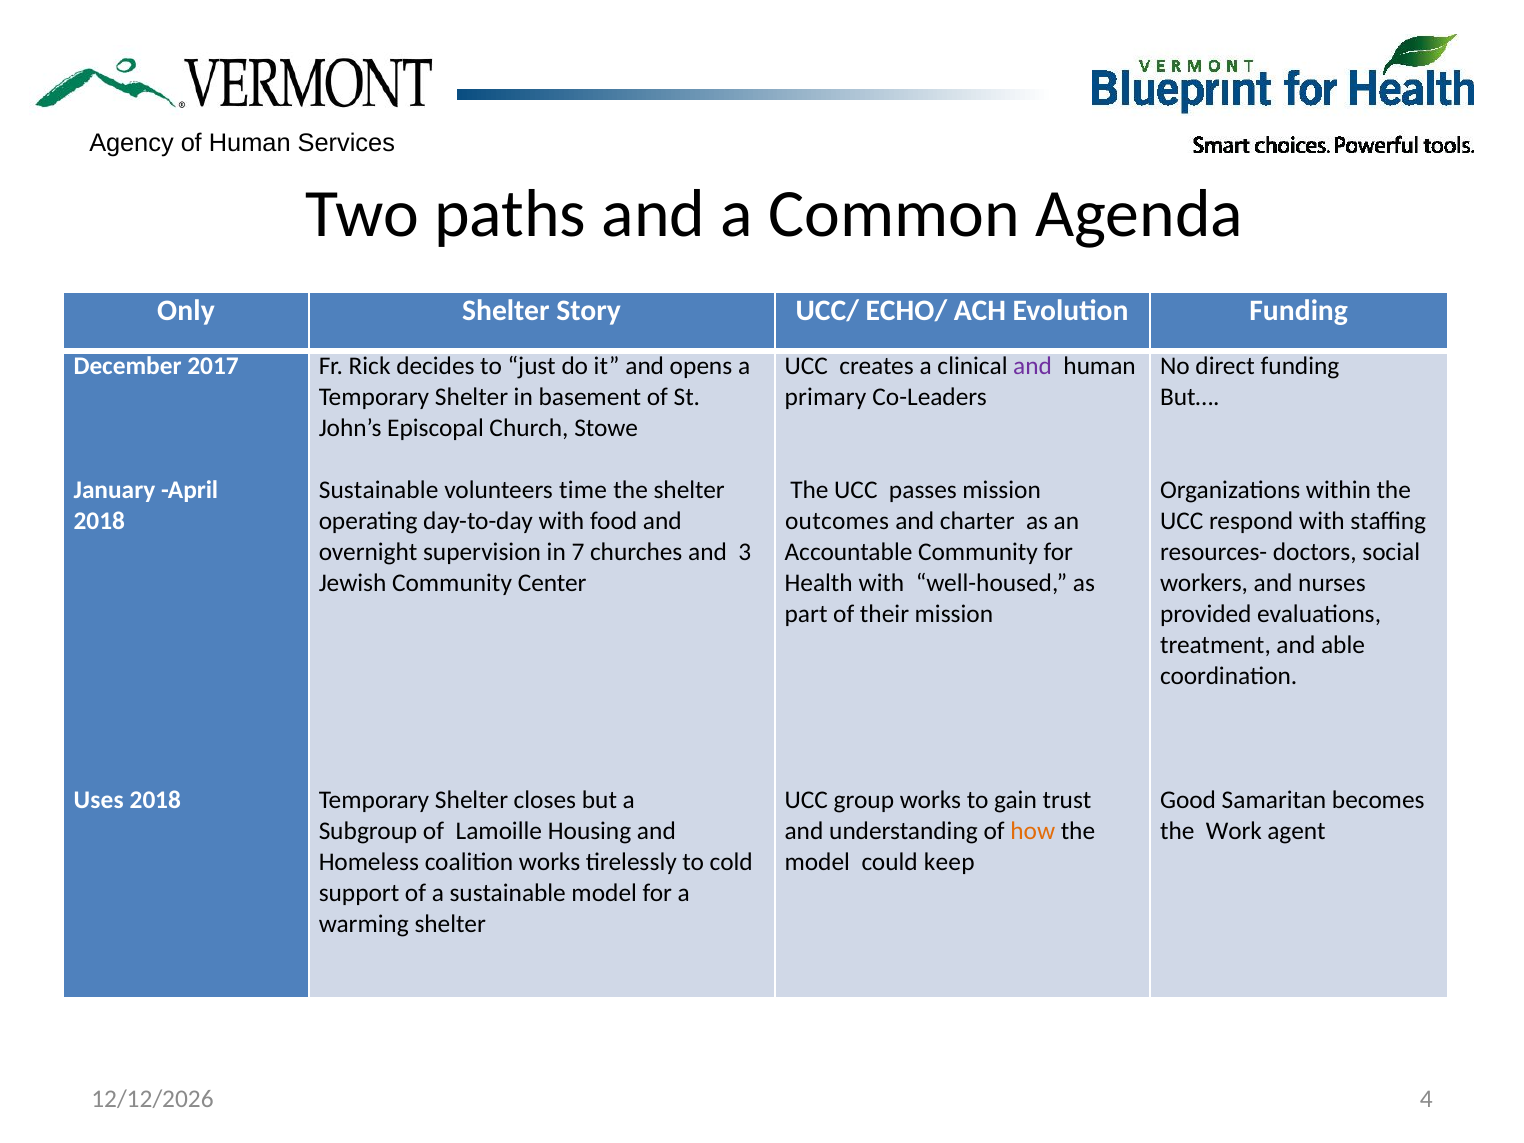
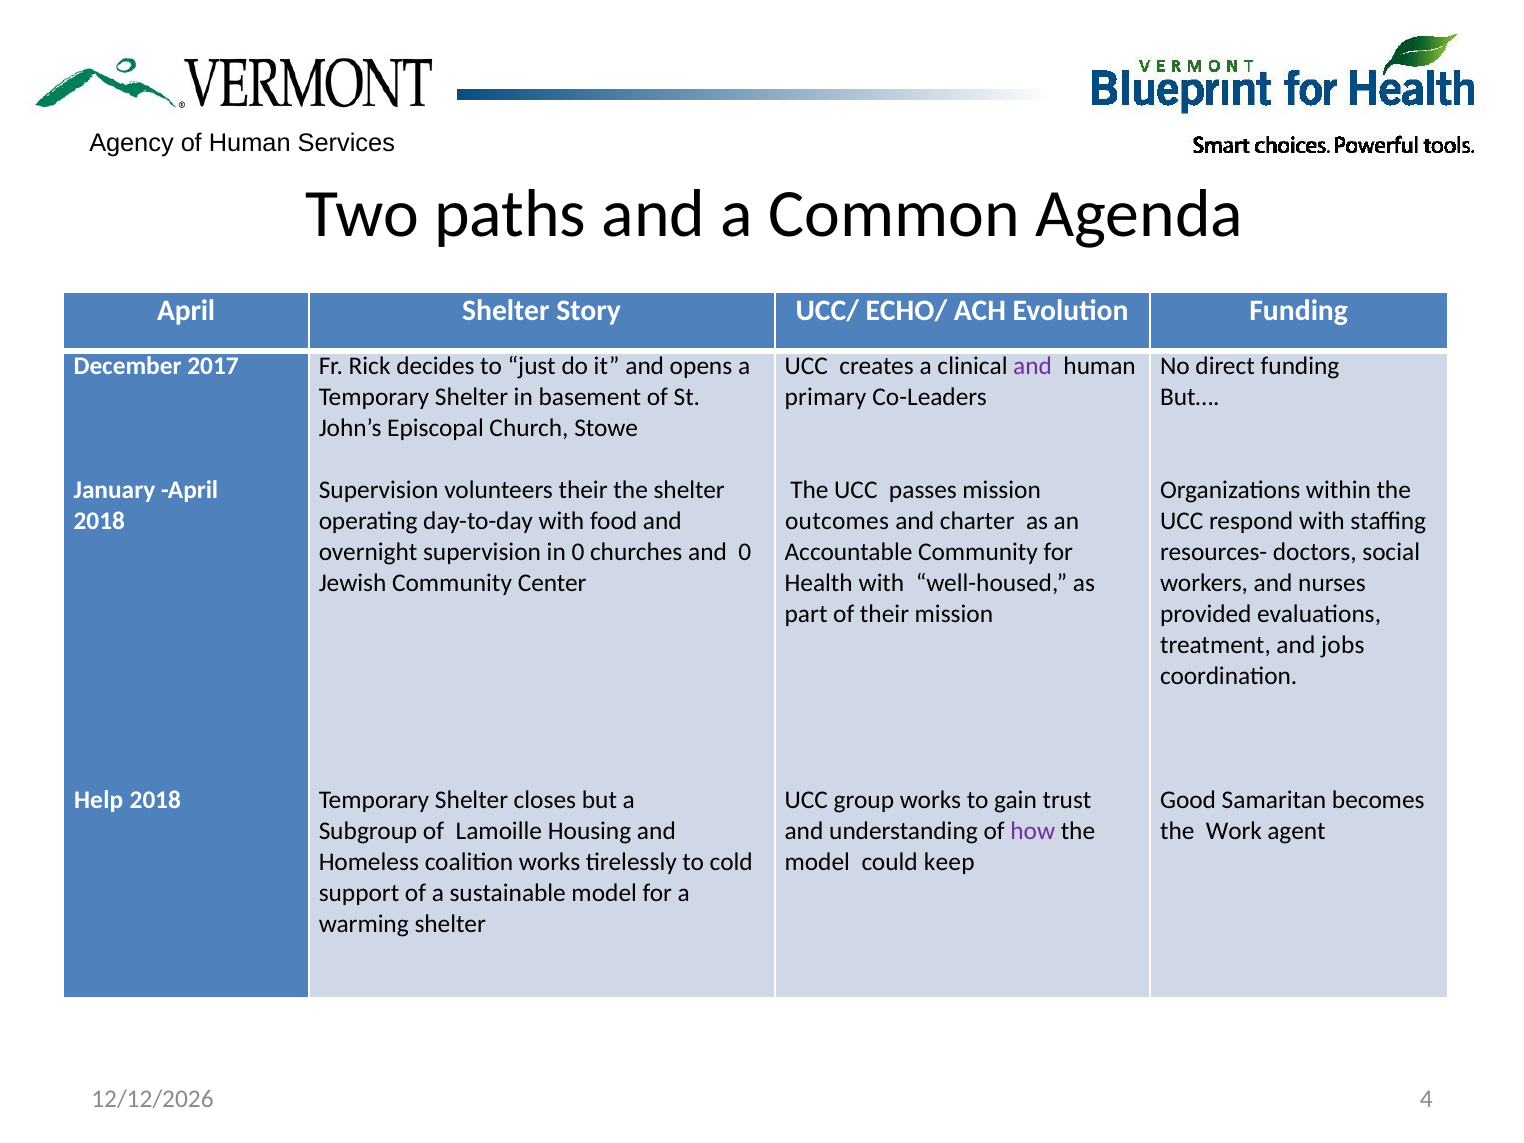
Only at (186, 310): Only -> April
Sustainable at (379, 490): Sustainable -> Supervision
volunteers time: time -> their
in 7: 7 -> 0
and 3: 3 -> 0
able: able -> jobs
Uses: Uses -> Help
how colour: orange -> purple
